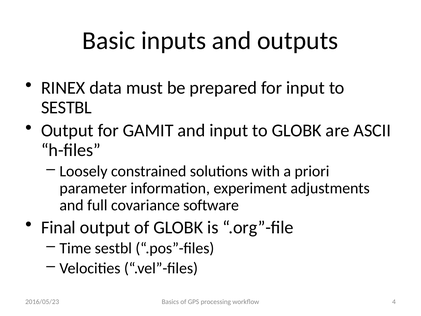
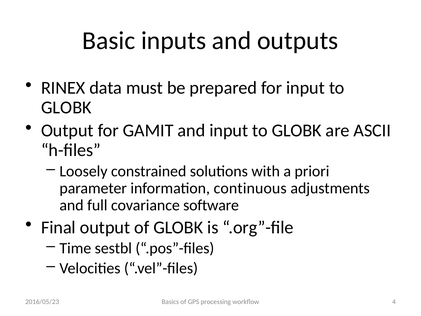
SESTBL at (66, 108): SESTBL -> GLOBK
experiment: experiment -> continuous
